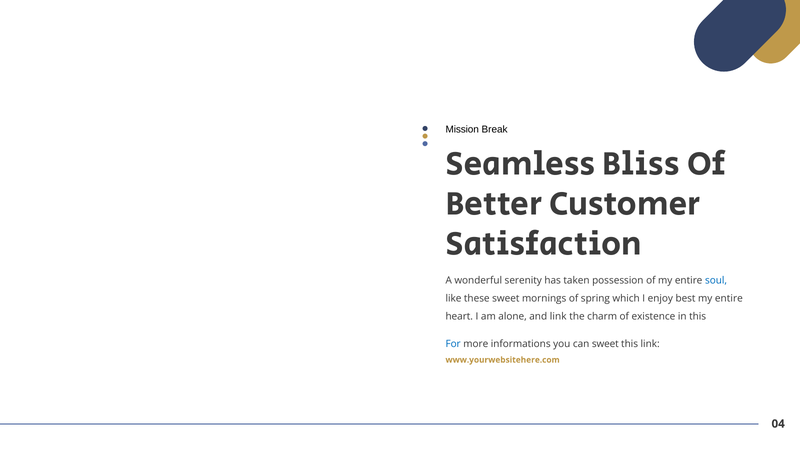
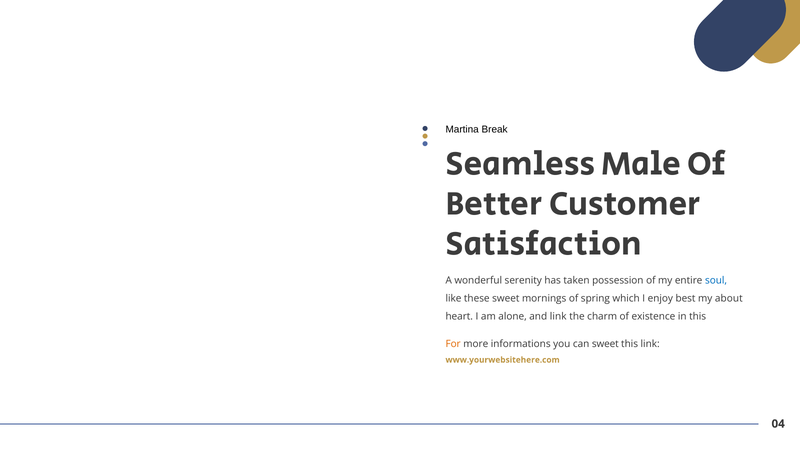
Mission: Mission -> Martina
Bliss: Bliss -> Male
entire at (729, 298): entire -> about
For colour: blue -> orange
